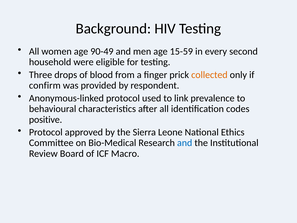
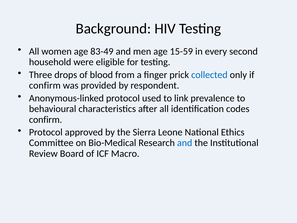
90-49: 90-49 -> 83-49
collected colour: orange -> blue
positive at (46, 119): positive -> confirm
